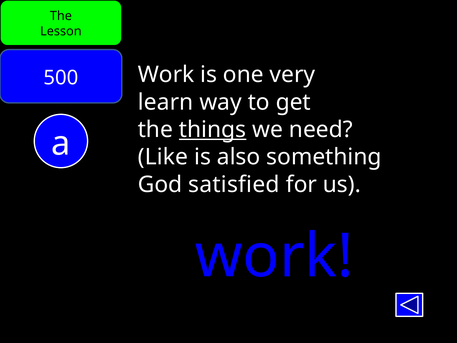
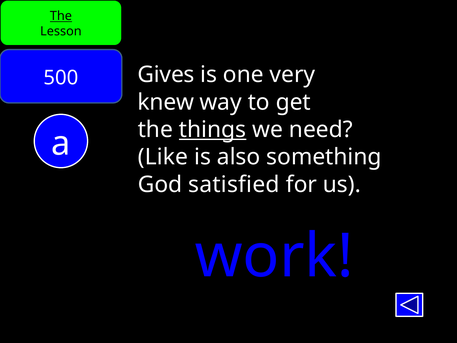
The at (61, 16) underline: none -> present
Work at (166, 75): Work -> Gives
learn: learn -> knew
